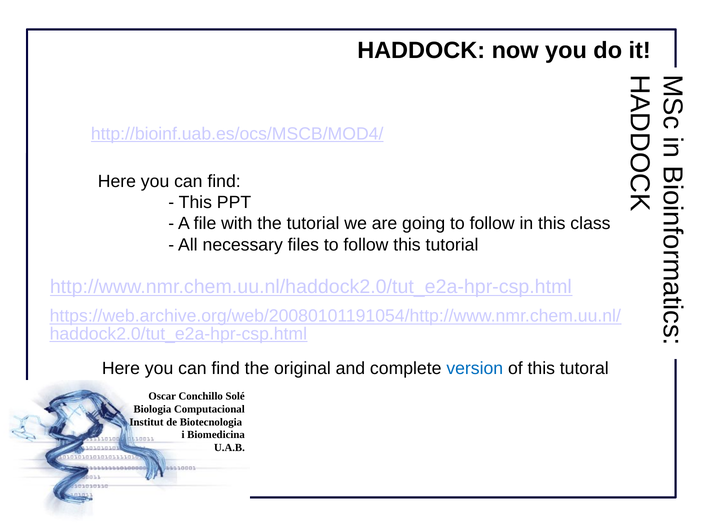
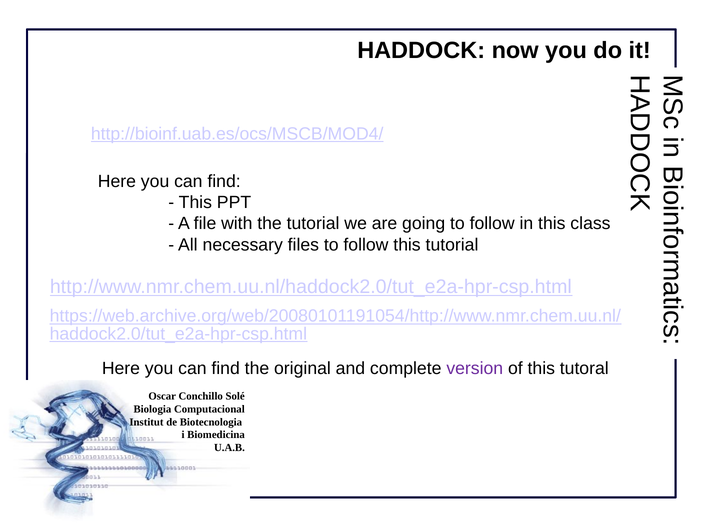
version colour: blue -> purple
